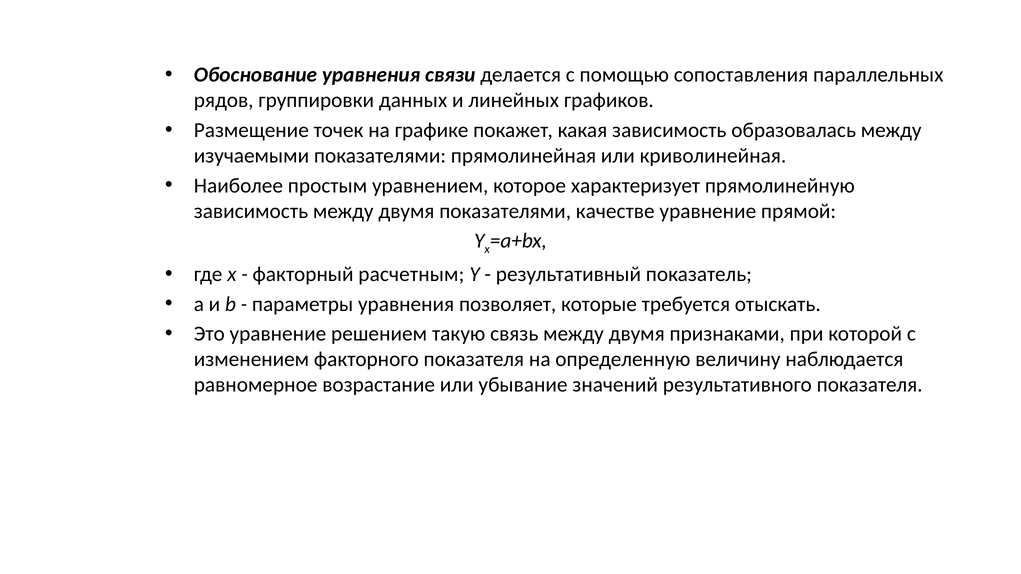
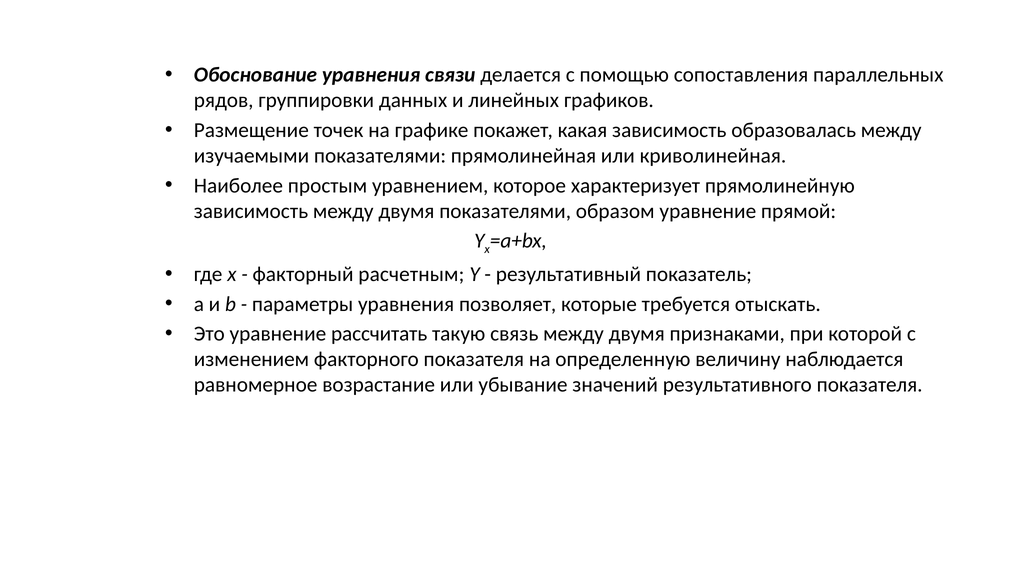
качестве: качестве -> образом
решением: решением -> рассчитать
